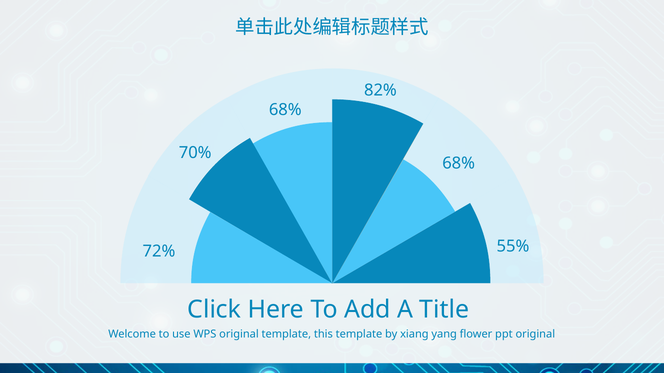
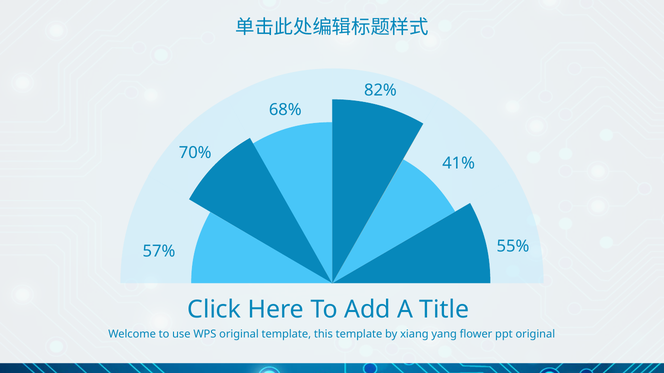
68% at (459, 164): 68% -> 41%
72%: 72% -> 57%
